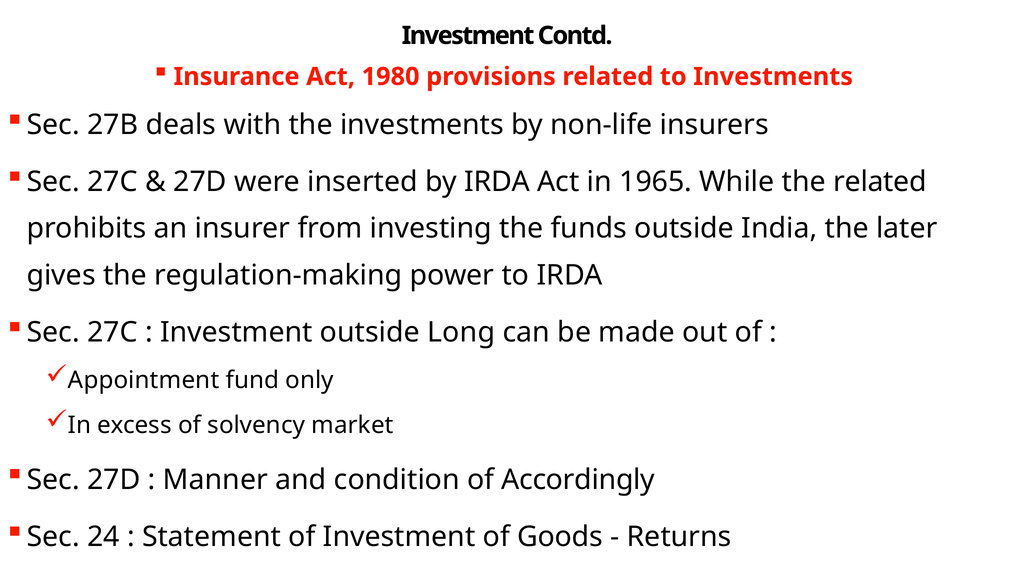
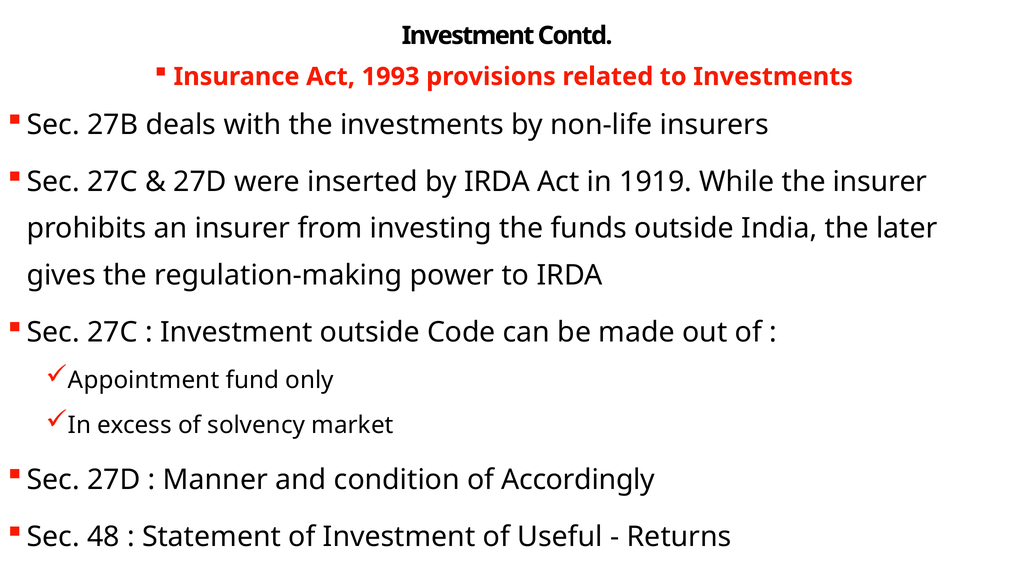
1980: 1980 -> 1993
1965: 1965 -> 1919
the related: related -> insurer
Long: Long -> Code
24: 24 -> 48
Goods: Goods -> Useful
